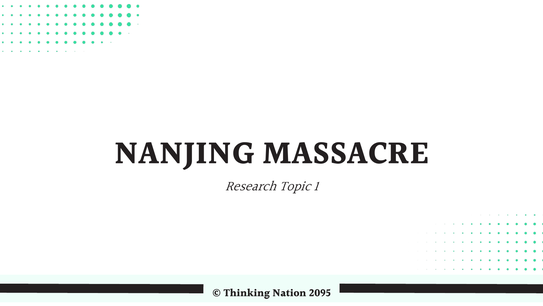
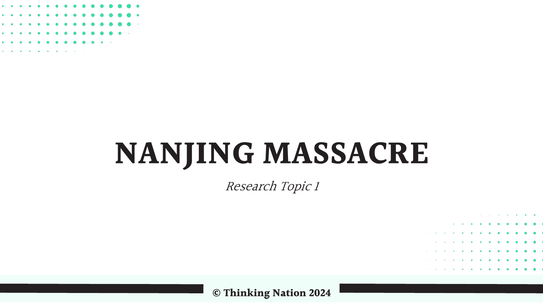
2095: 2095 -> 2024
